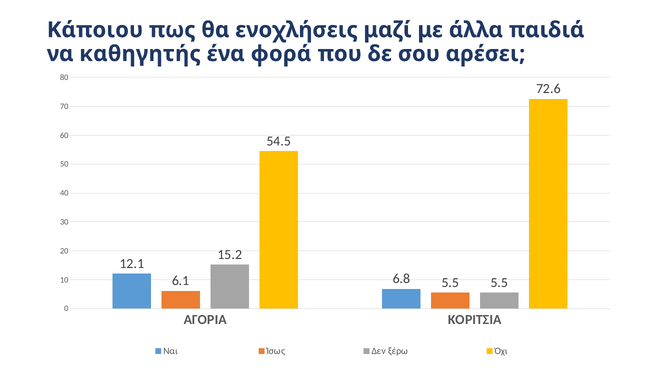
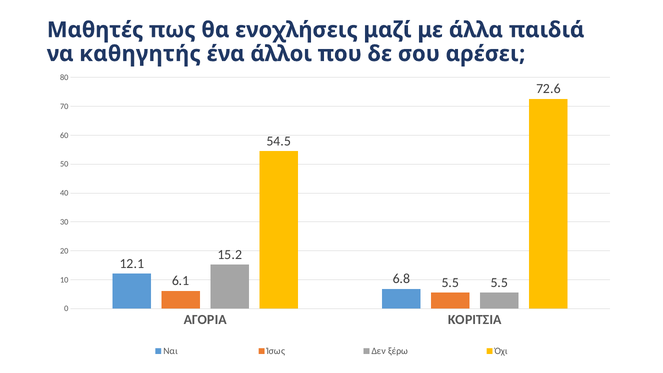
Κάποιου: Κάποιου -> Μαθητές
φορά: φορά -> άλλοι
